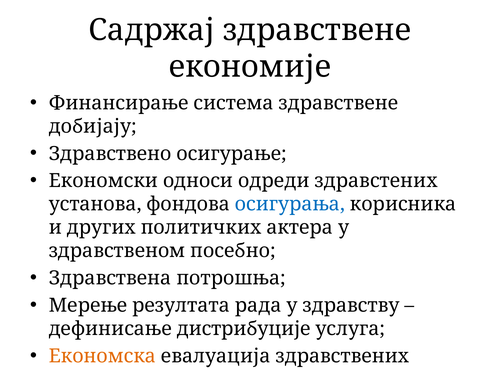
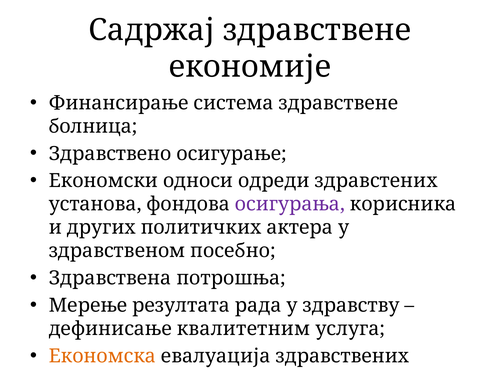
добијају: добијају -> болница
осигурања colour: blue -> purple
дистрибуције: дистрибуције -> квалитетним
